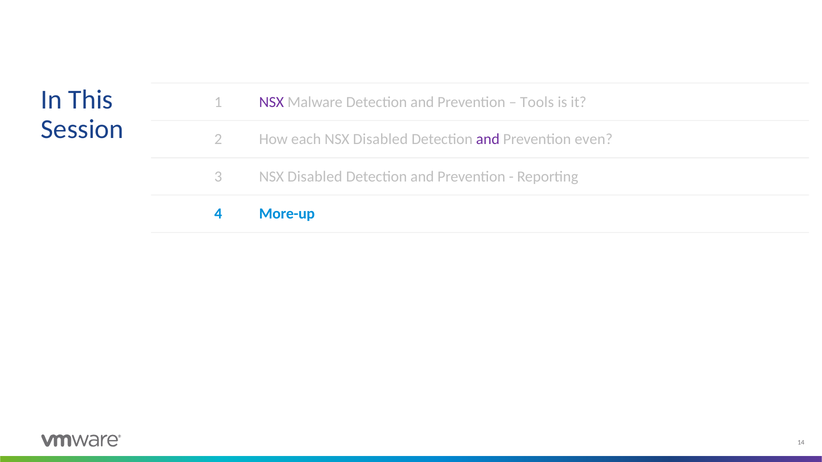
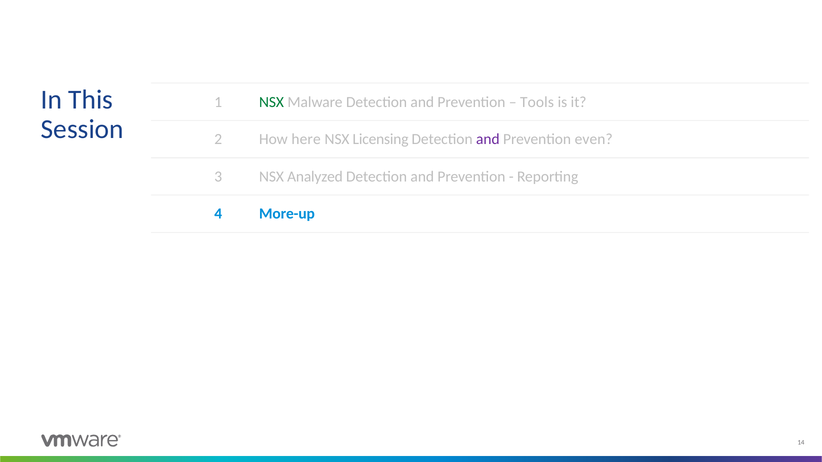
NSX at (272, 102) colour: purple -> green
each: each -> here
Disabled at (380, 139): Disabled -> Licensing
3 NSX Disabled: Disabled -> Analyzed
